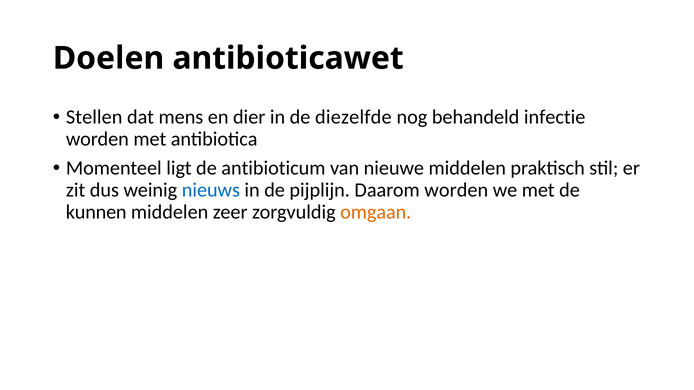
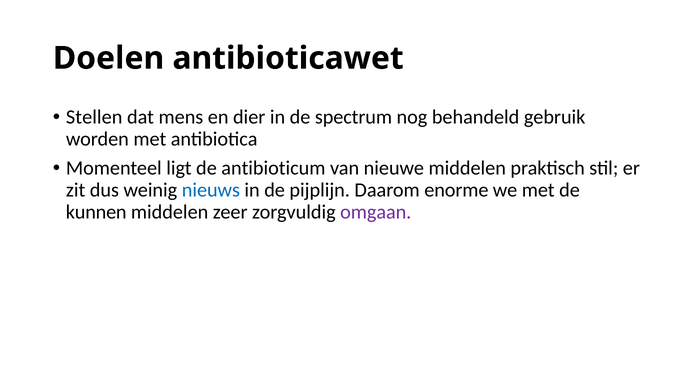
diezelfde: diezelfde -> spectrum
infectie: infectie -> gebruik
Daarom worden: worden -> enorme
omgaan colour: orange -> purple
